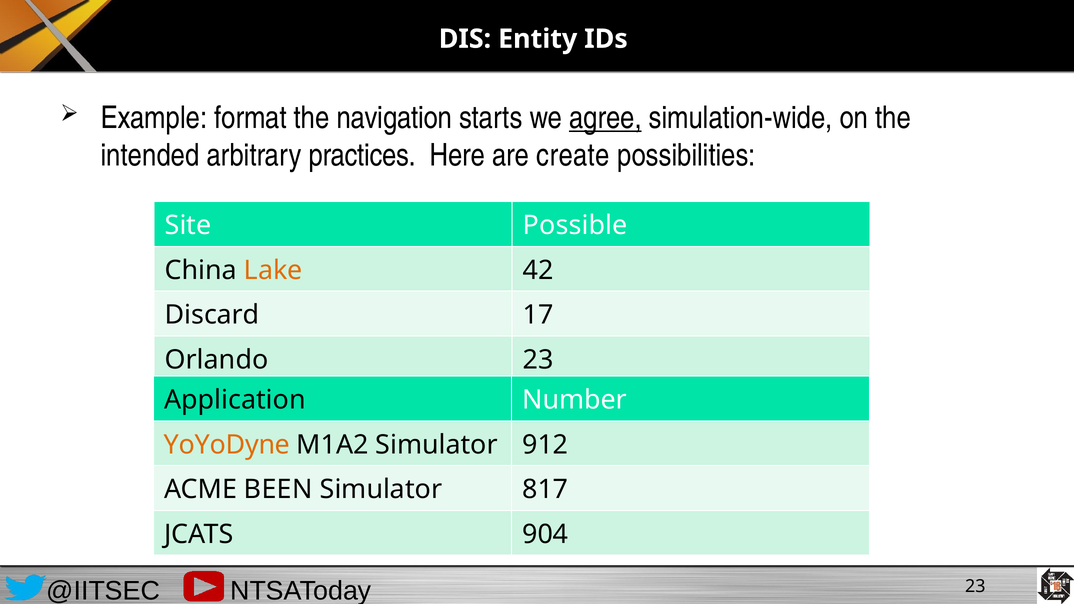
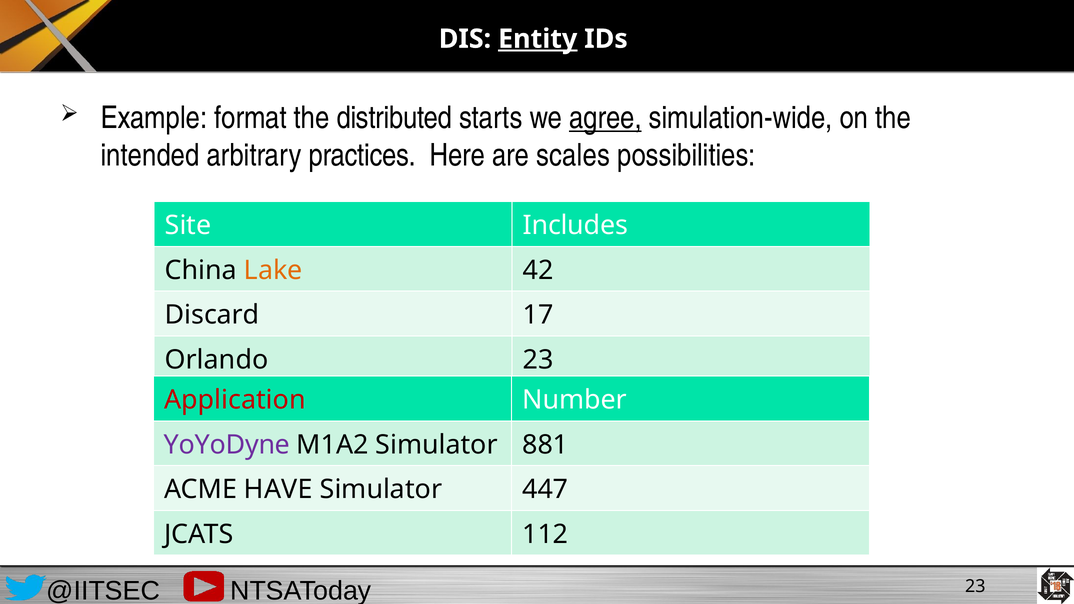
Entity underline: none -> present
navigation: navigation -> distributed
create: create -> scales
Possible: Possible -> Includes
Application colour: black -> red
YoYoDyne colour: orange -> purple
912: 912 -> 881
BEEN: BEEN -> HAVE
817: 817 -> 447
904: 904 -> 112
